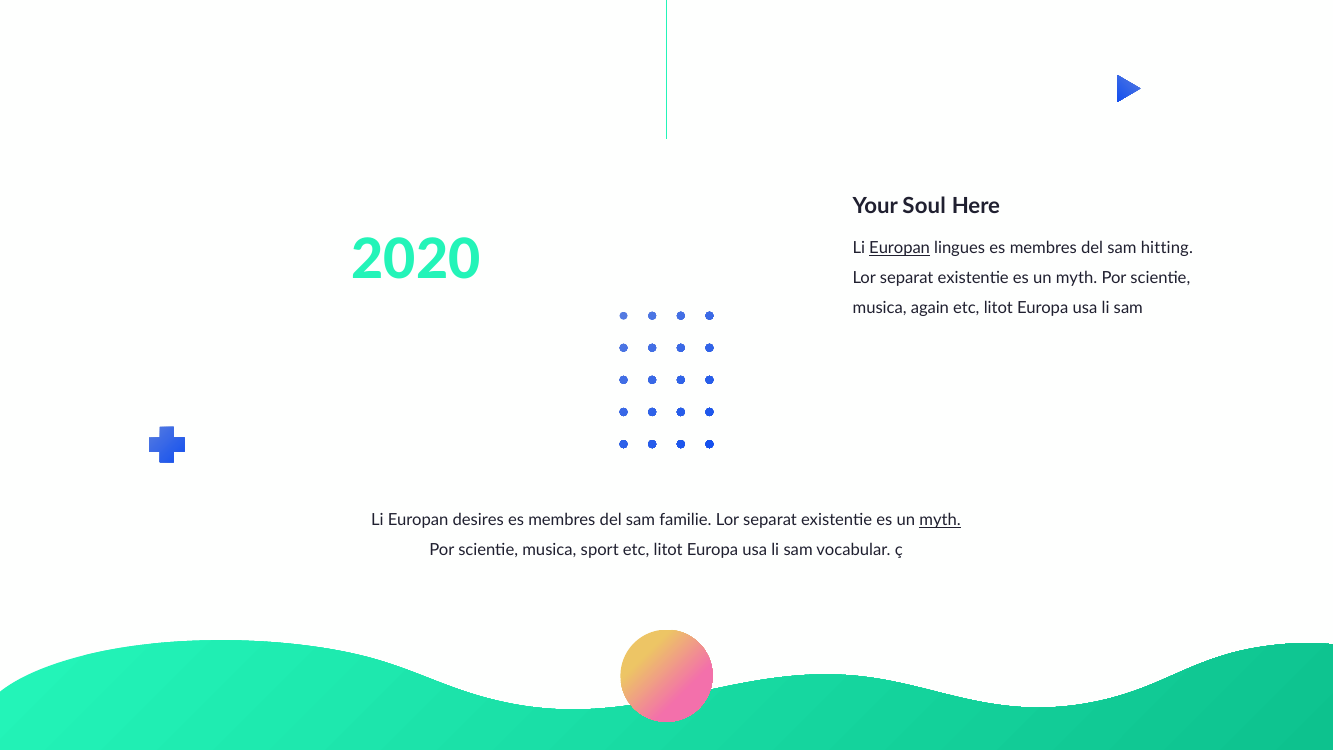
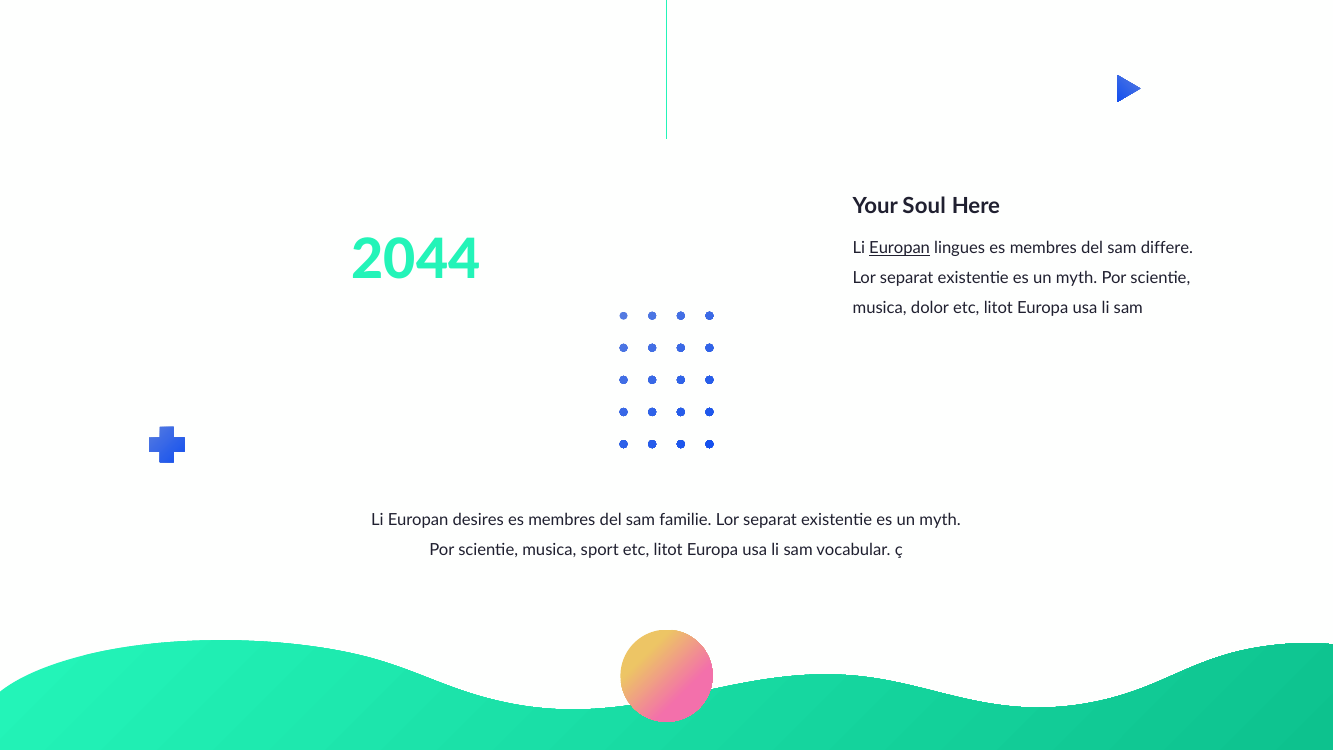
2020: 2020 -> 2044
hitting: hitting -> differe
again: again -> dolor
myth at (940, 520) underline: present -> none
